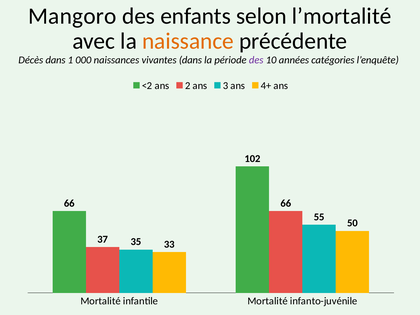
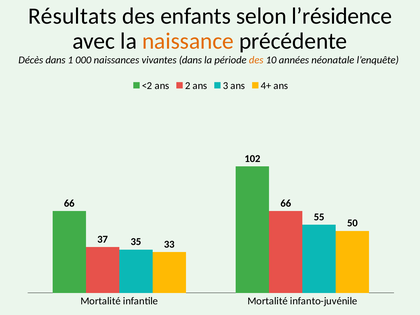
Mangoro: Mangoro -> Résultats
l’mortalité: l’mortalité -> l’résidence
des at (256, 60) colour: purple -> orange
catégories: catégories -> néonatale
